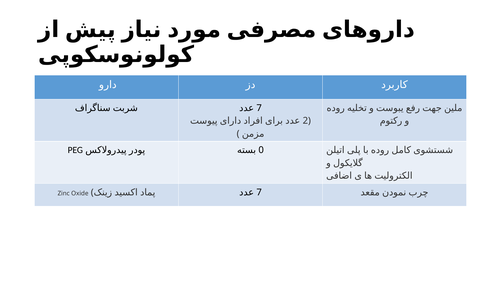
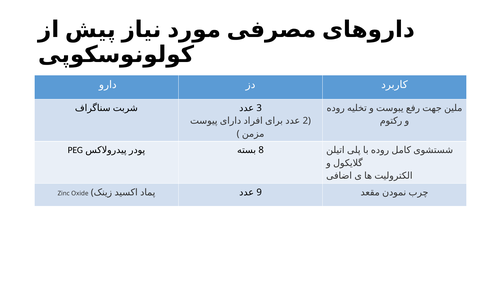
7 at (259, 108): 7 -> 3
0: 0 -> 8
Oxide 7: 7 -> 9
